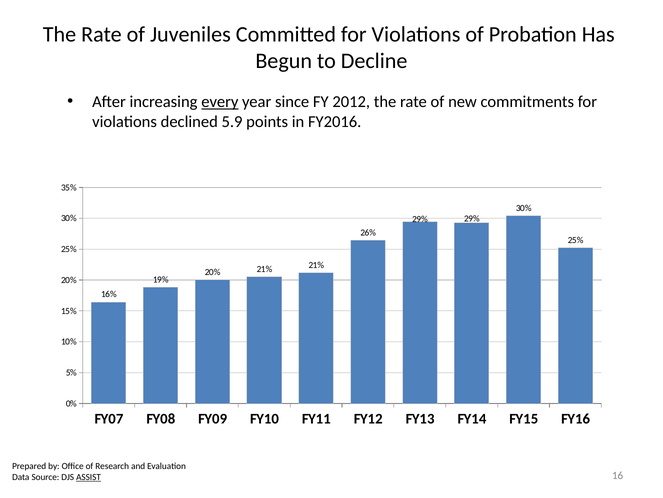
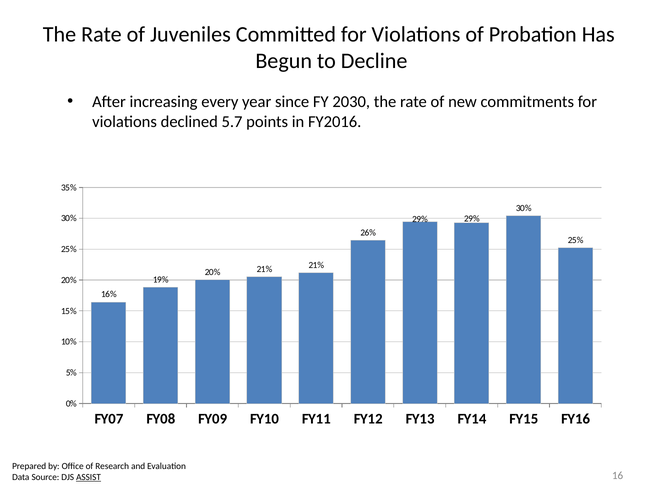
every underline: present -> none
2012: 2012 -> 2030
5.9: 5.9 -> 5.7
